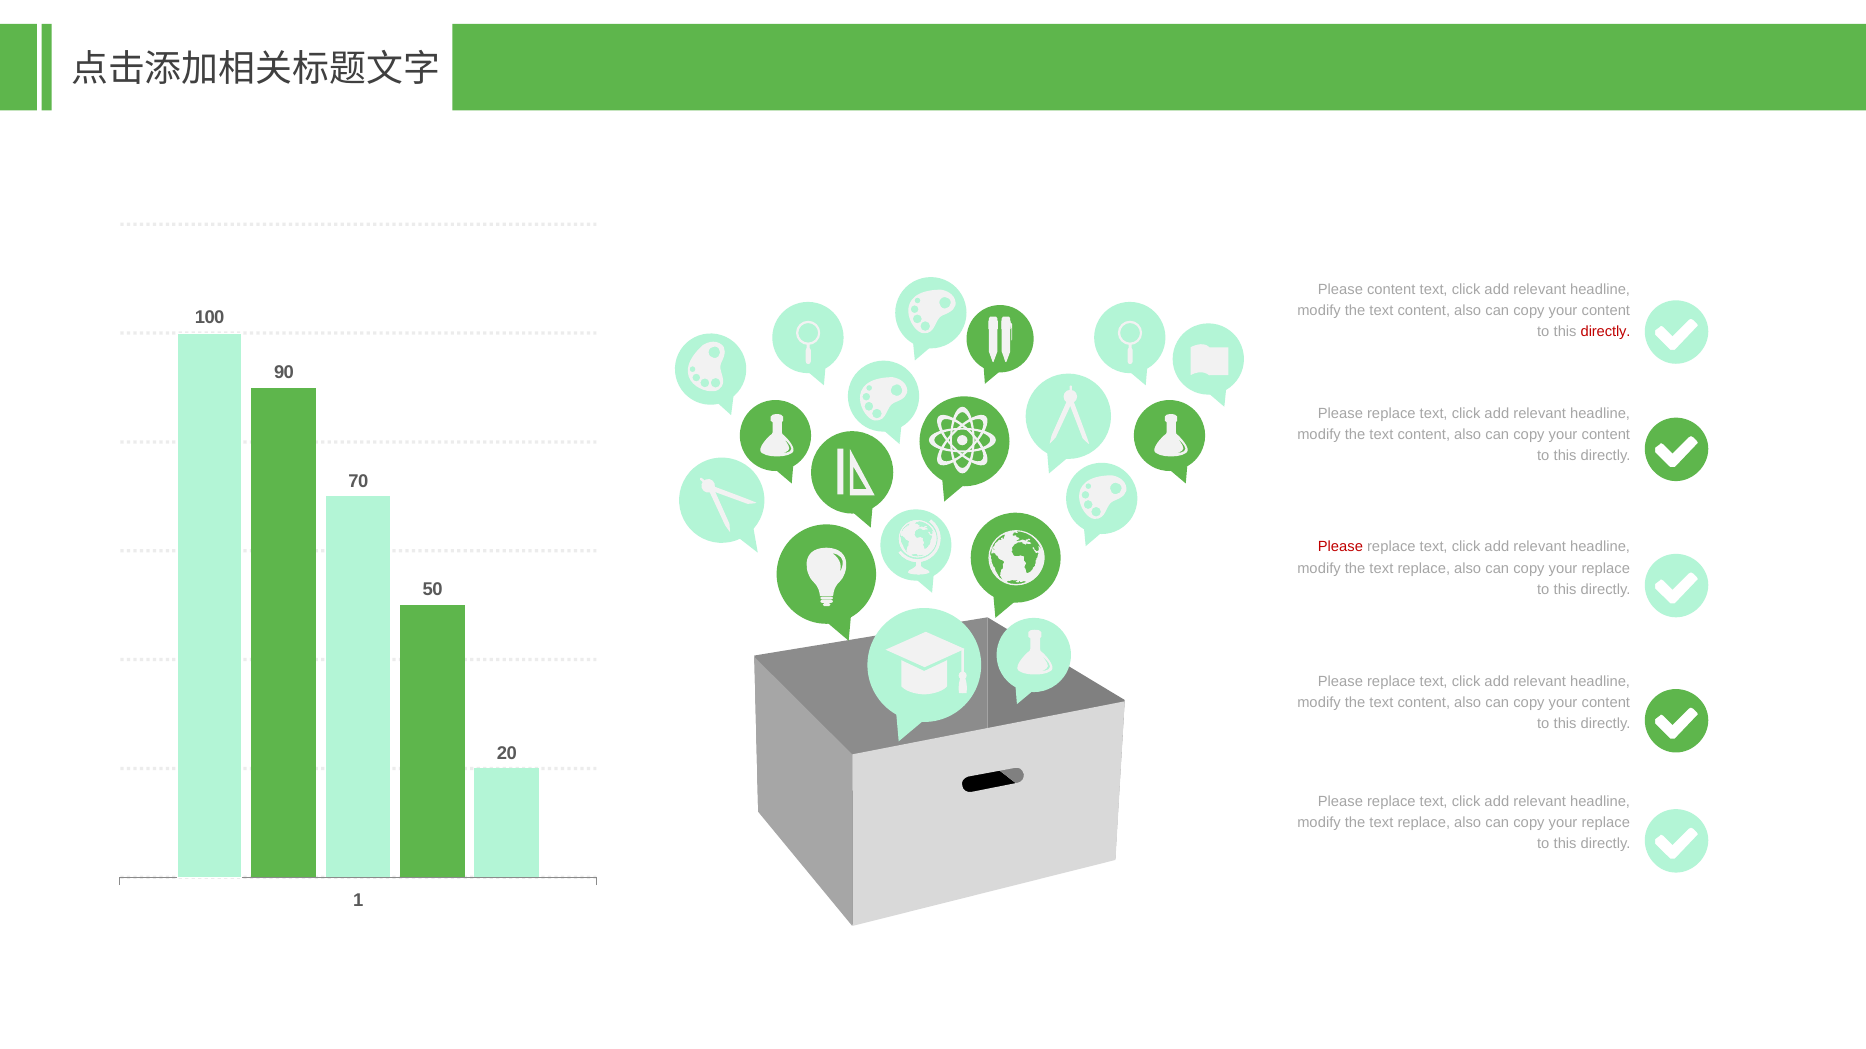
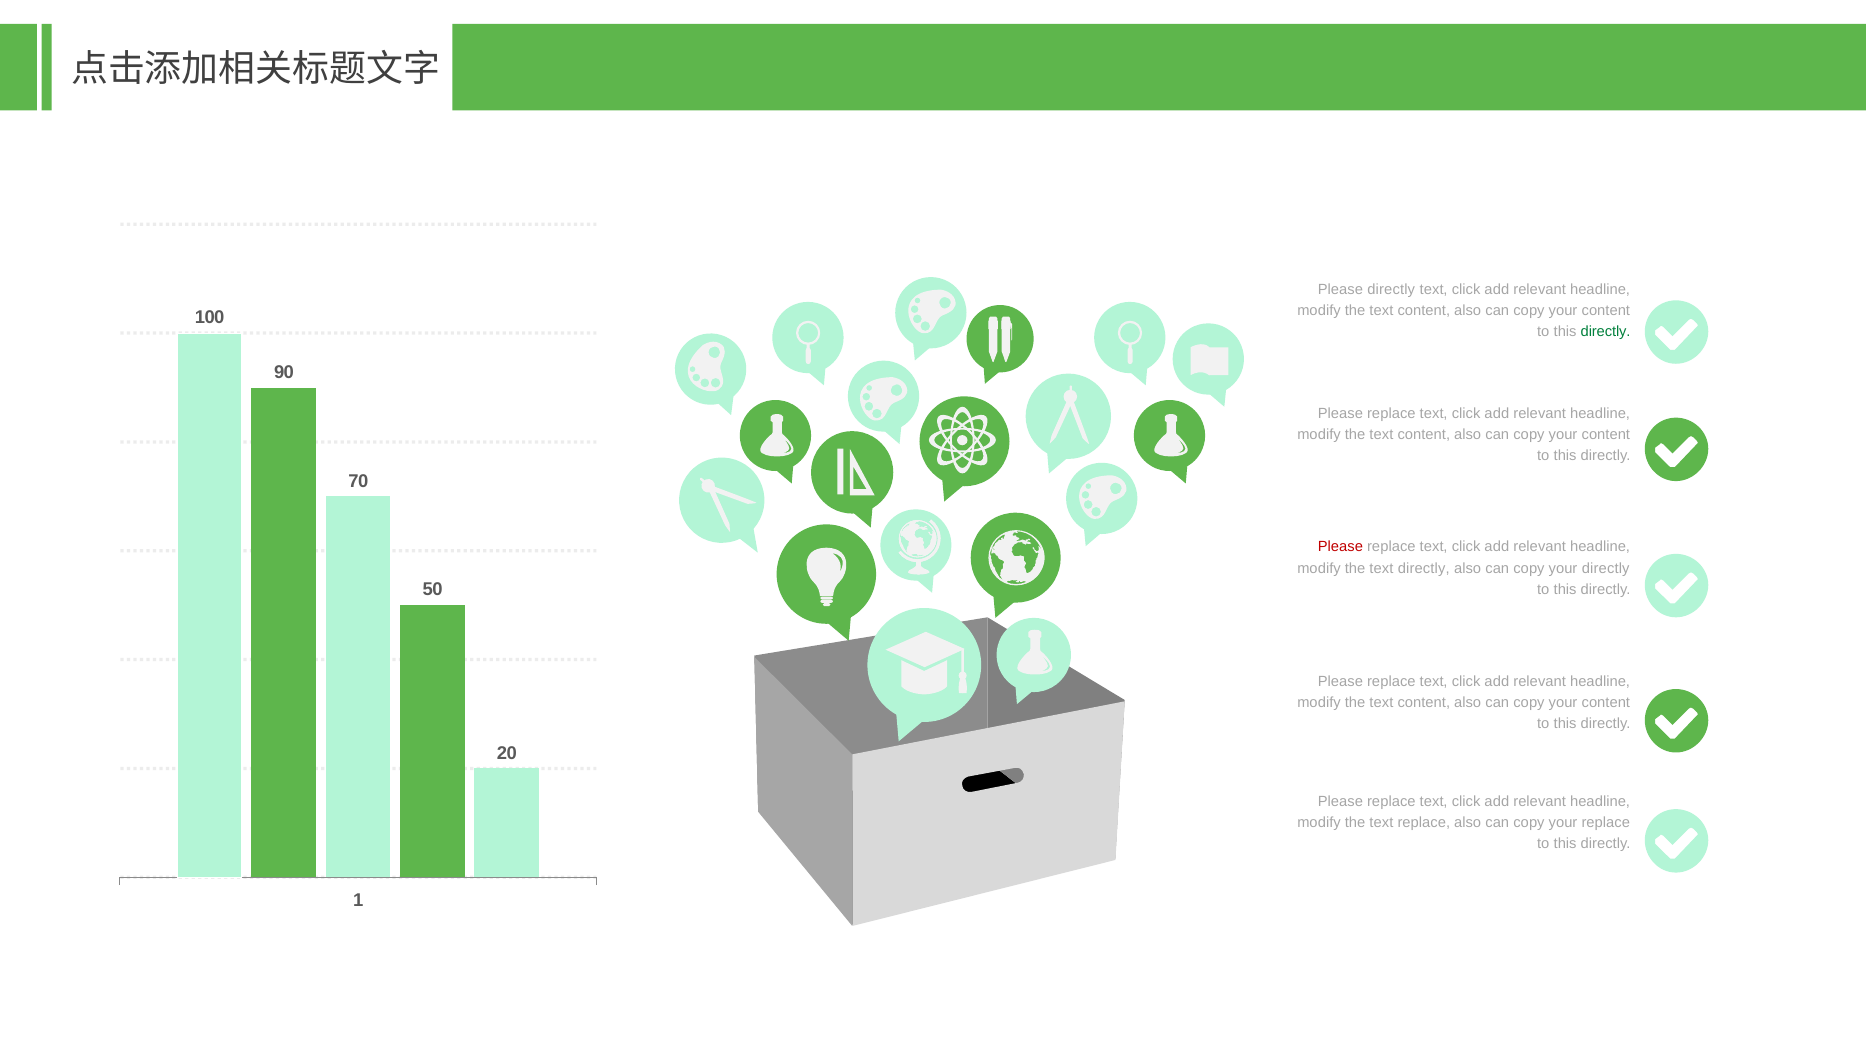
Please content: content -> directly
directly at (1606, 332) colour: red -> green
replace at (1424, 569): replace -> directly
replace at (1606, 569): replace -> directly
